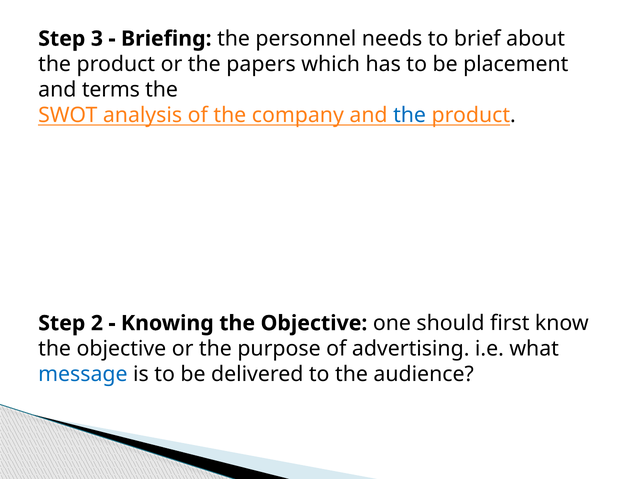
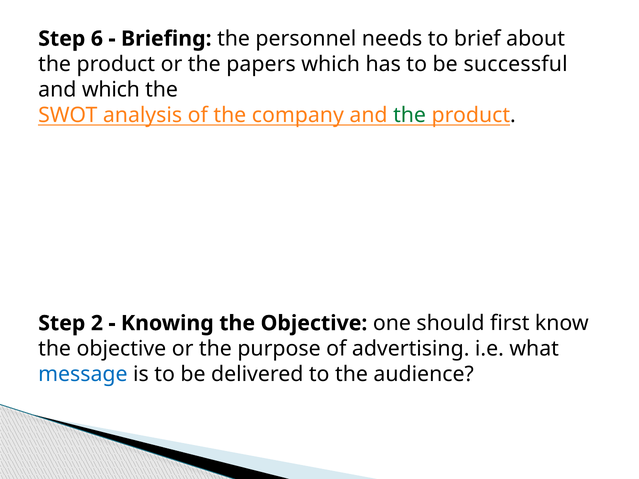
3: 3 -> 6
placement: placement -> successful
and terms: terms -> which
the at (410, 115) colour: blue -> green
